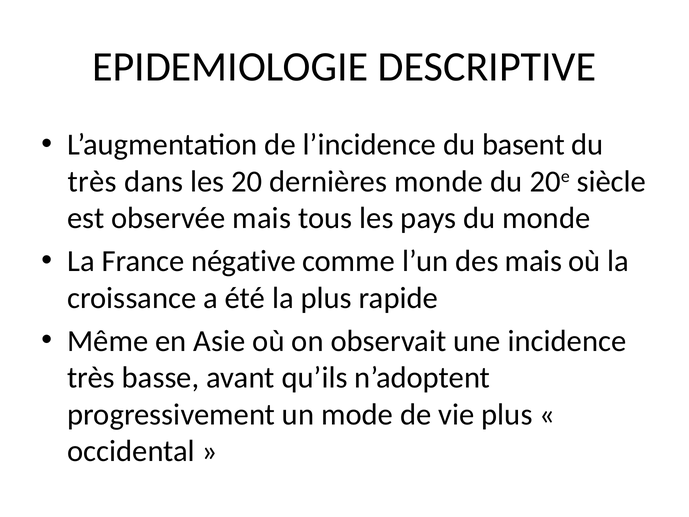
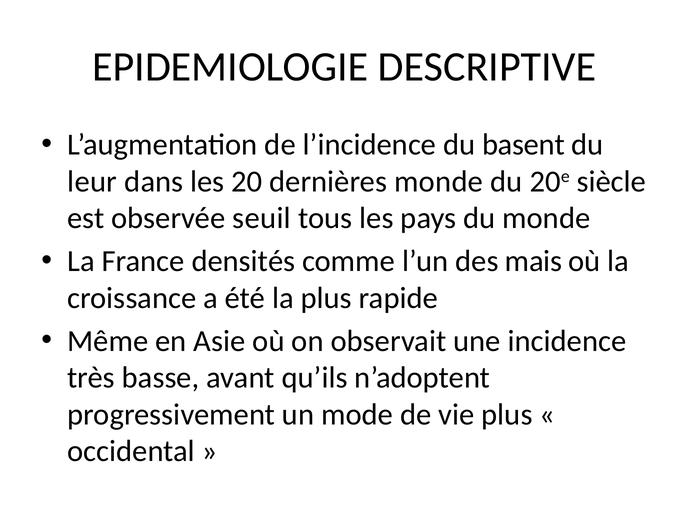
très at (92, 181): très -> leur
observée mais: mais -> seuil
négative: négative -> densités
